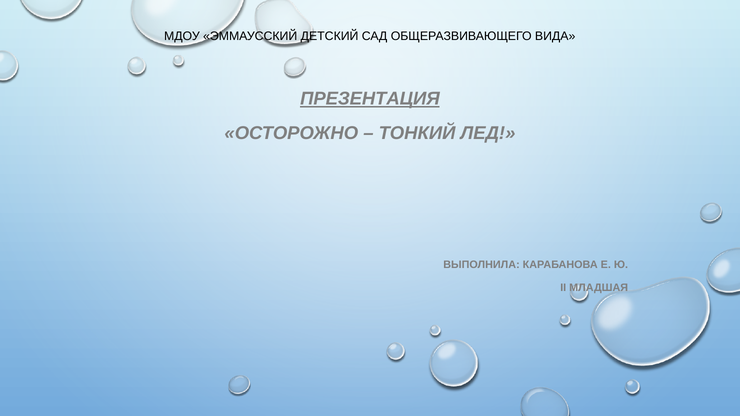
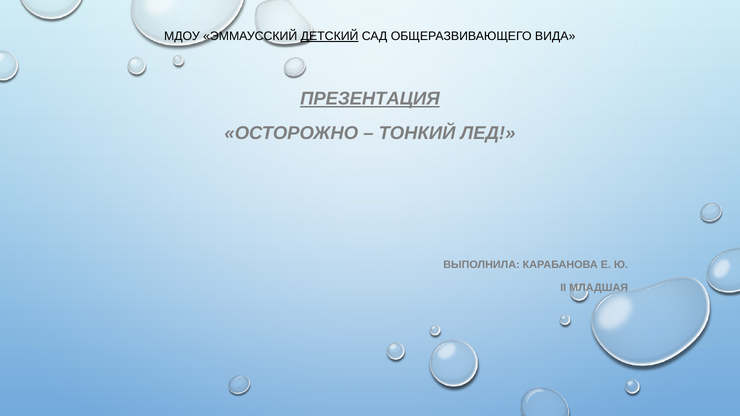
ДЕТСКИЙ underline: none -> present
